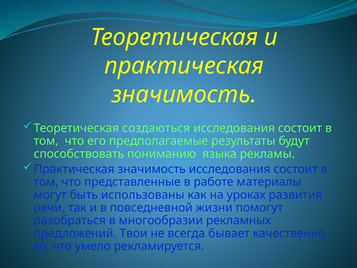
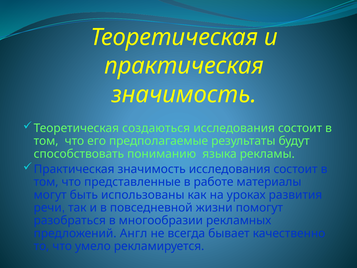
Твои: Твои -> Англ
